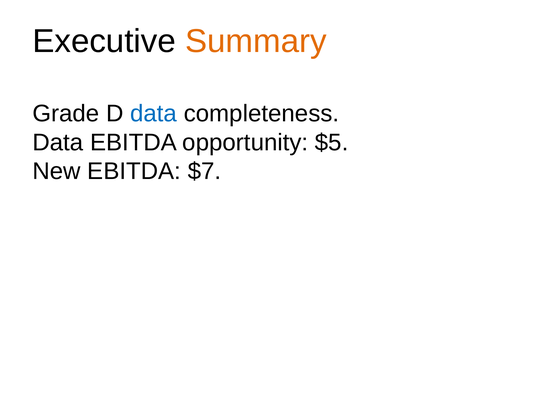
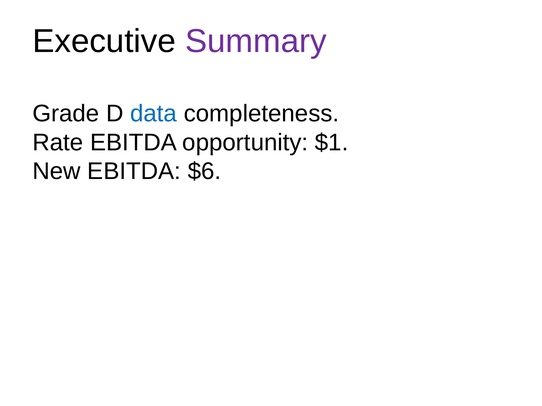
Summary colour: orange -> purple
Data at (58, 143): Data -> Rate
$5: $5 -> $1
$7: $7 -> $6
